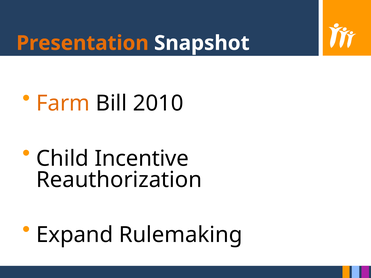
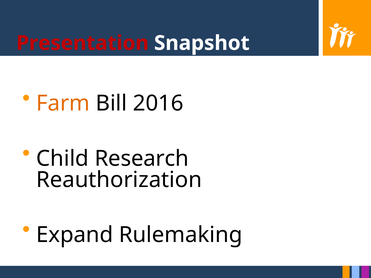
Presentation colour: orange -> red
2010: 2010 -> 2016
Incentive: Incentive -> Research
